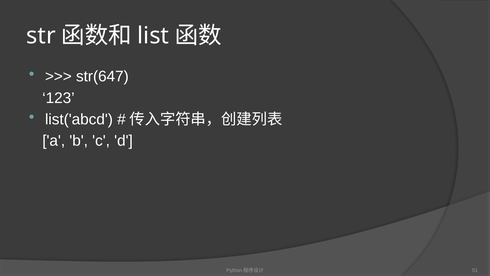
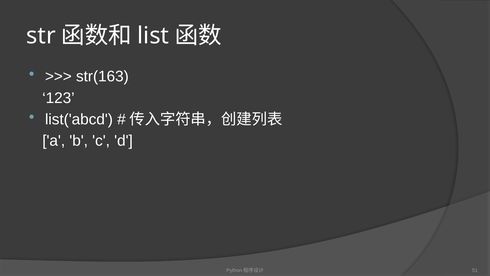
str(647: str(647 -> str(163
